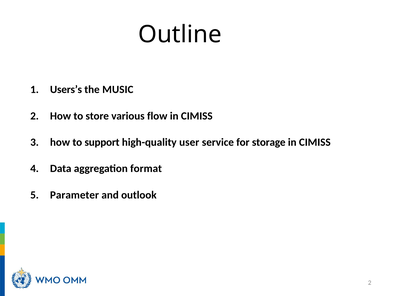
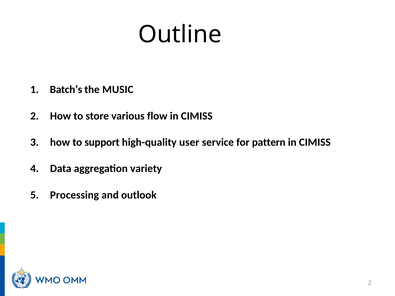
Users’s: Users’s -> Batch’s
storage: storage -> pattern
format: format -> variety
Parameter: Parameter -> Processing
